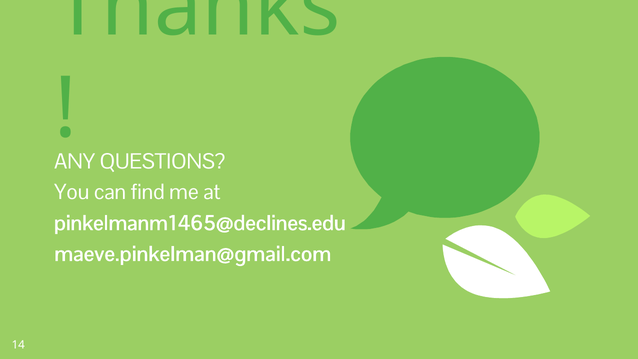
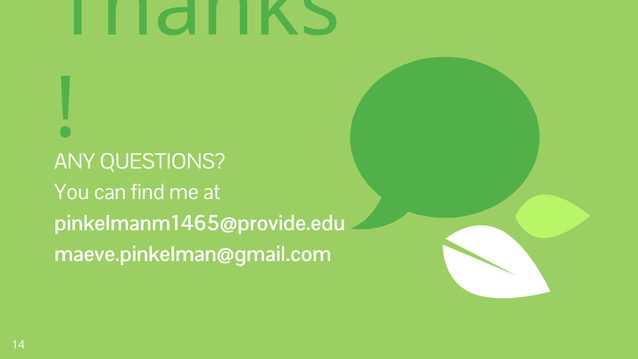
pinkelmanm1465@declines.edu: pinkelmanm1465@declines.edu -> pinkelmanm1465@provide.edu
